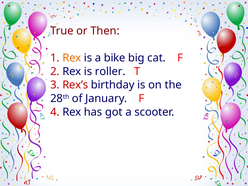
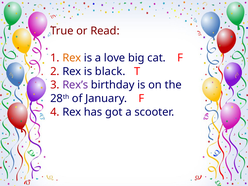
Then: Then -> Read
bike: bike -> love
roller: roller -> black
Rex’s colour: red -> purple
